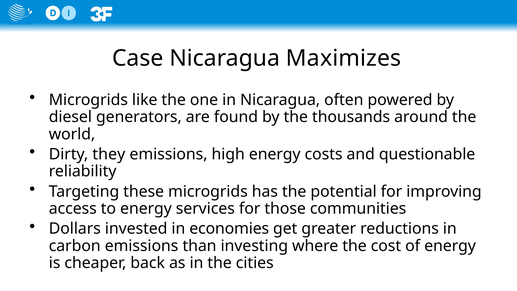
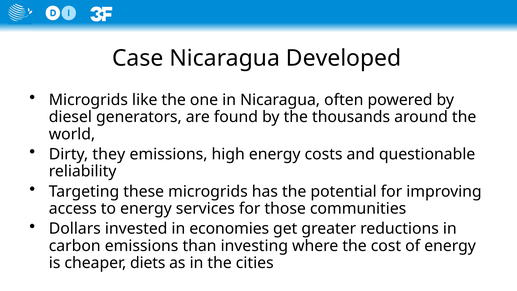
Maximizes: Maximizes -> Developed
back: back -> diets
